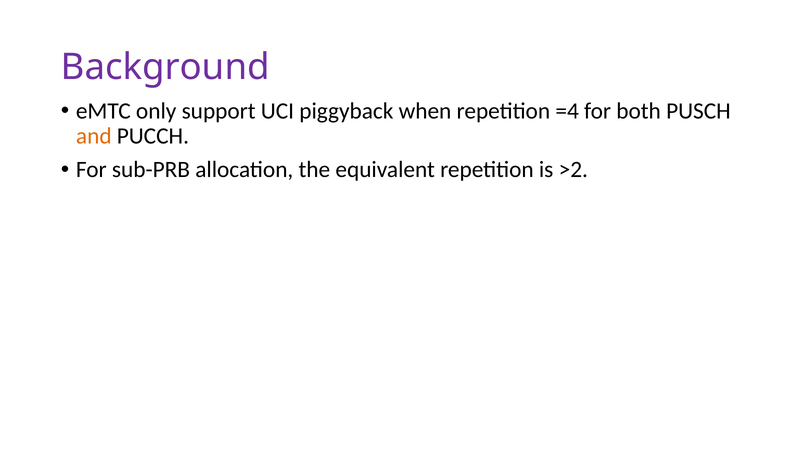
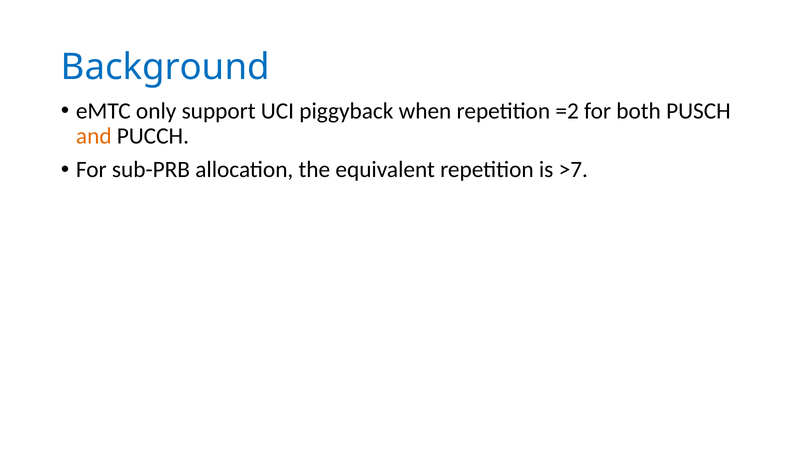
Background colour: purple -> blue
=4: =4 -> =2
>2: >2 -> >7
